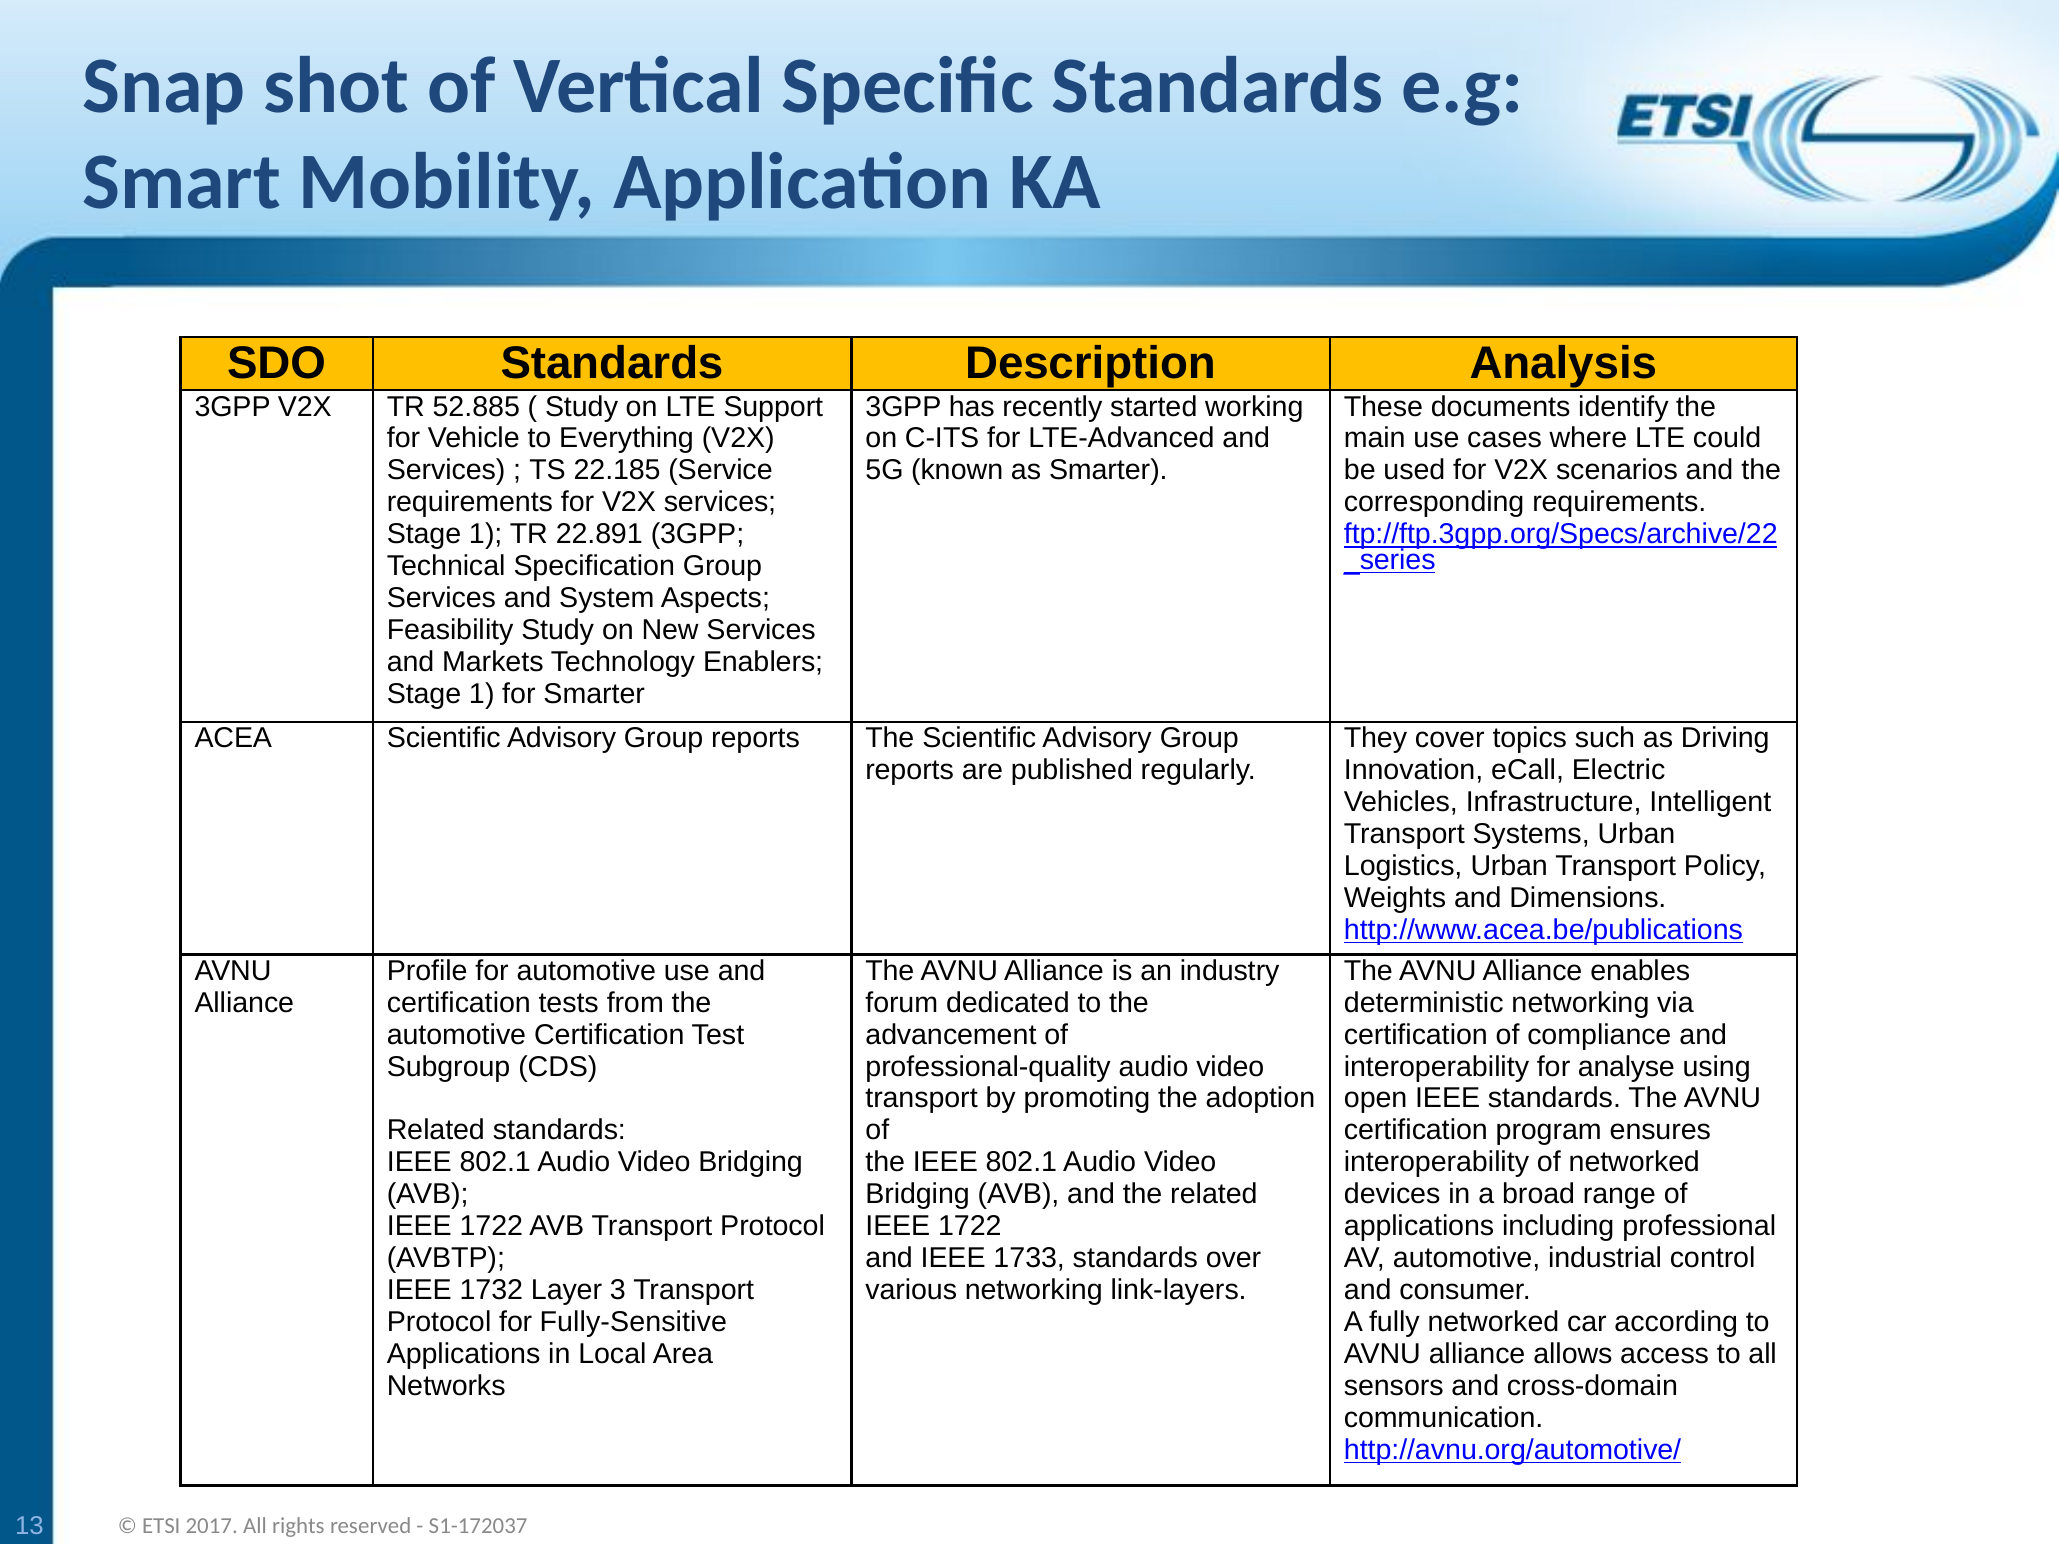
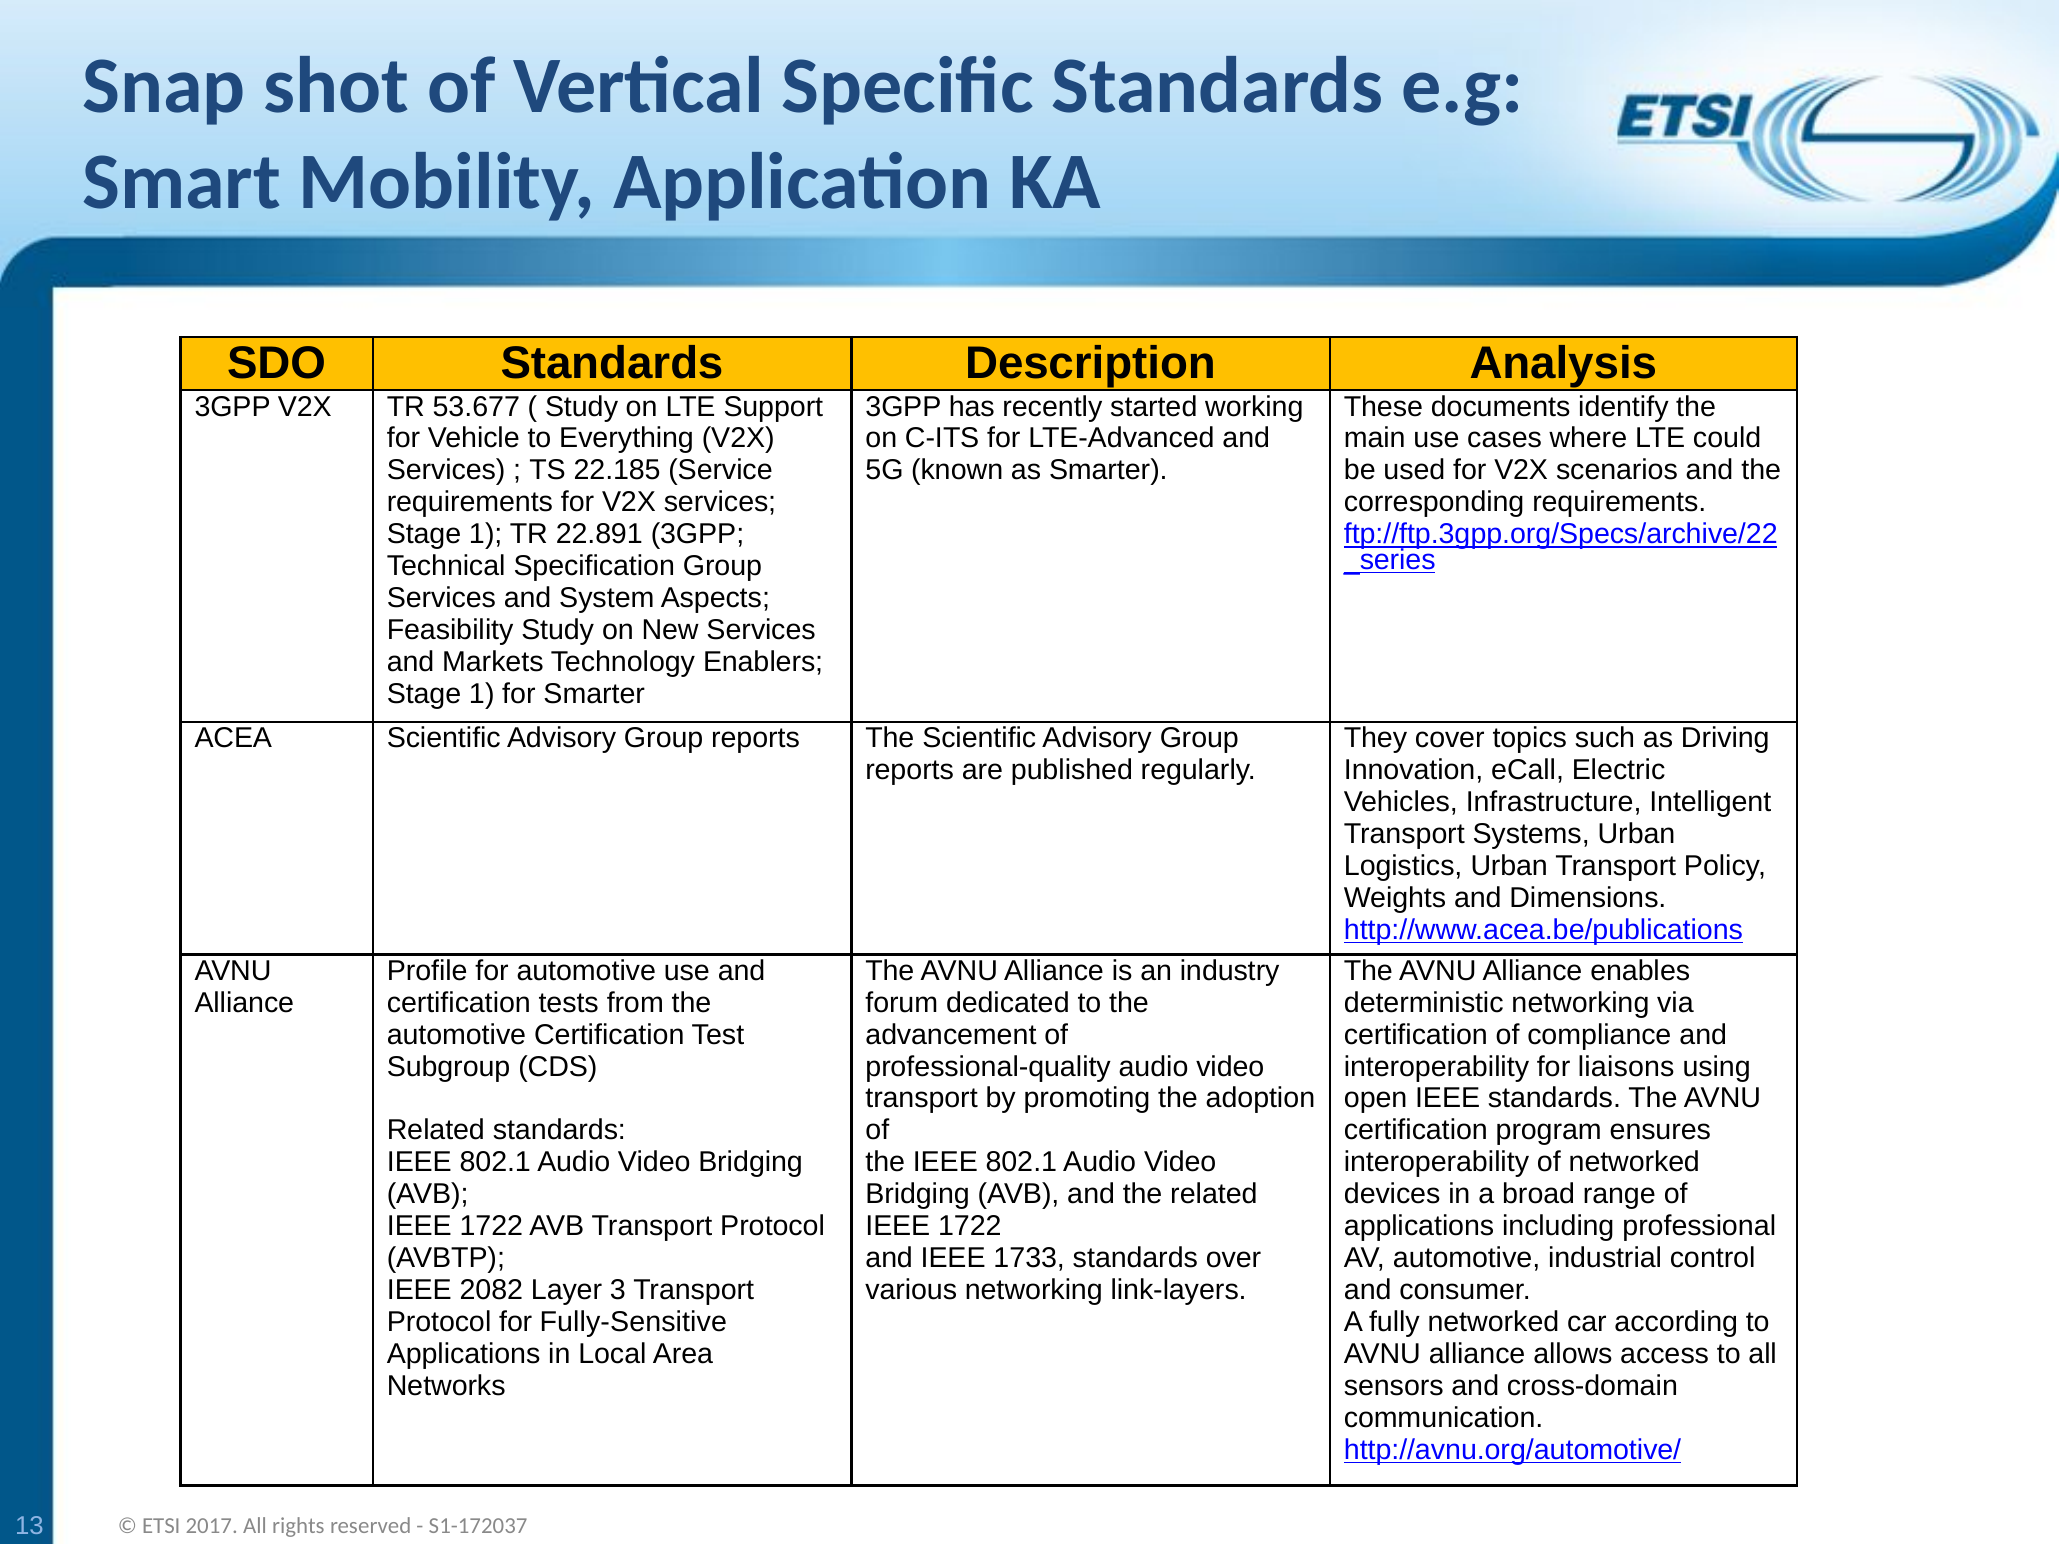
52.885: 52.885 -> 53.677
analyse: analyse -> liaisons
1732: 1732 -> 2082
